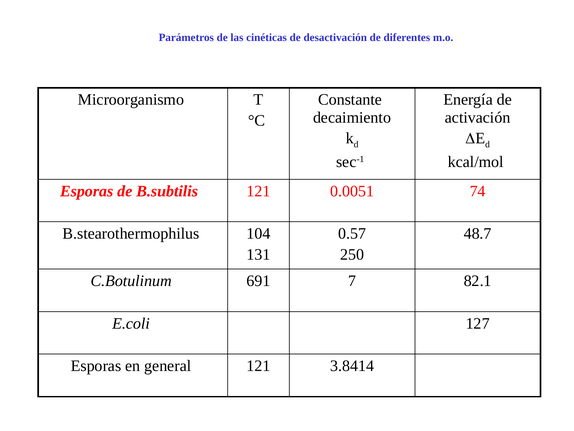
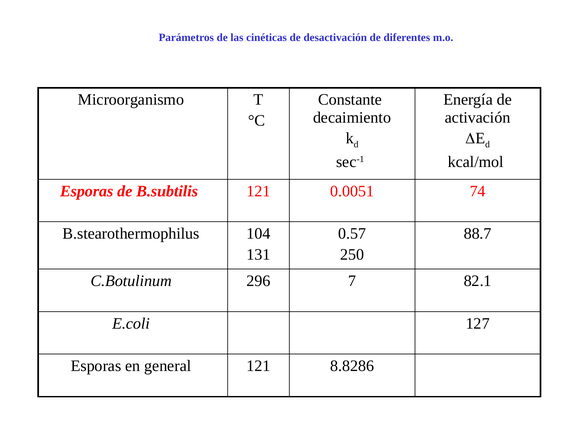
48.7: 48.7 -> 88.7
691: 691 -> 296
3.8414: 3.8414 -> 8.8286
